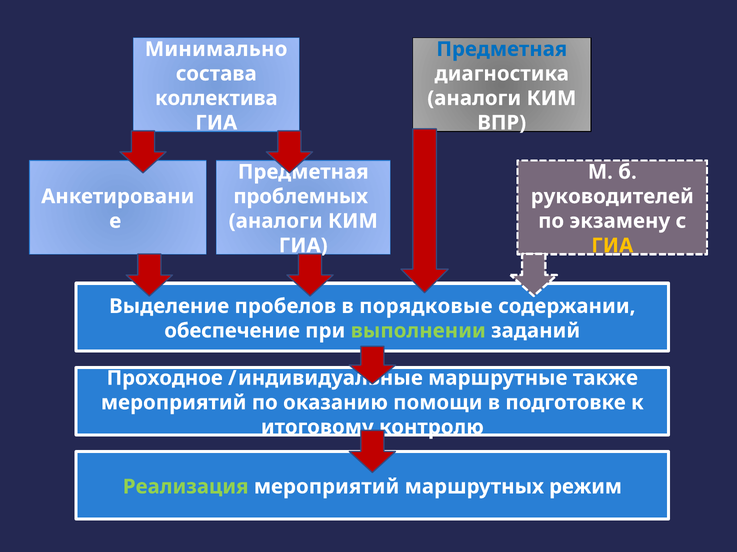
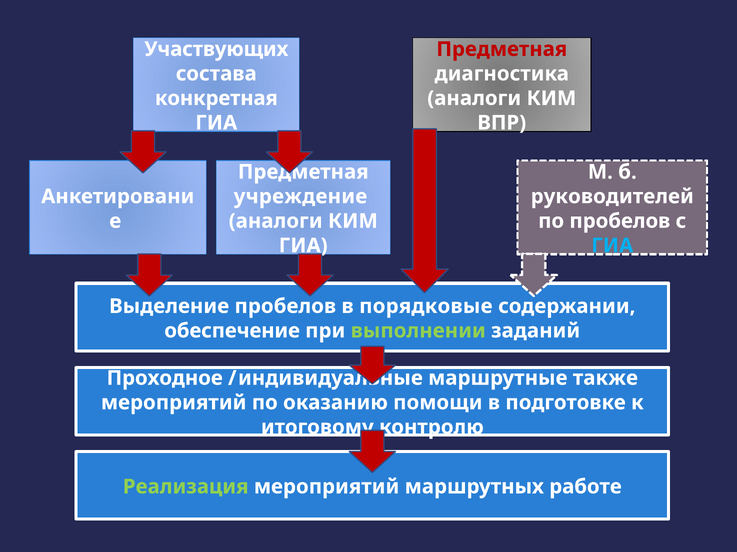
Минимально: Минимально -> Участвующих
Предметная at (502, 49) colour: blue -> red
коллектива: коллектива -> конкретная
проблемных: проблемных -> учреждение
по экзамену: экзамену -> пробелов
ГИА at (612, 246) colour: yellow -> light blue
режим: режим -> работе
